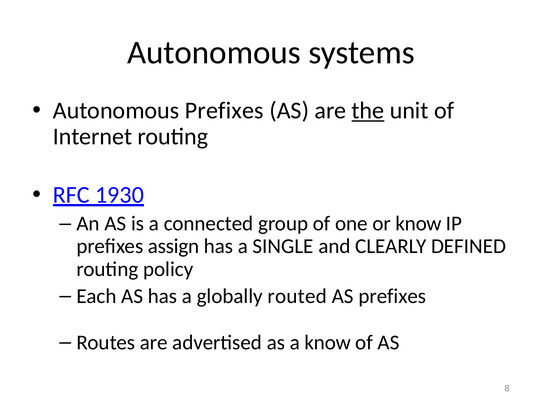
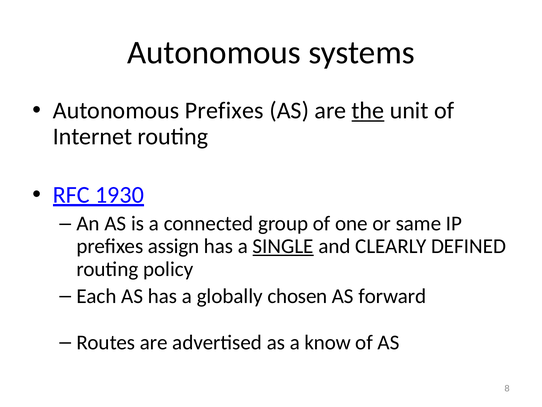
or know: know -> same
SINGLE underline: none -> present
routed: routed -> chosen
AS prefixes: prefixes -> forward
